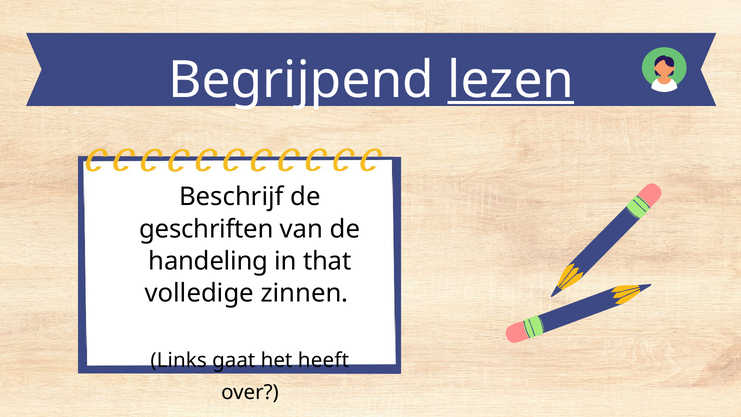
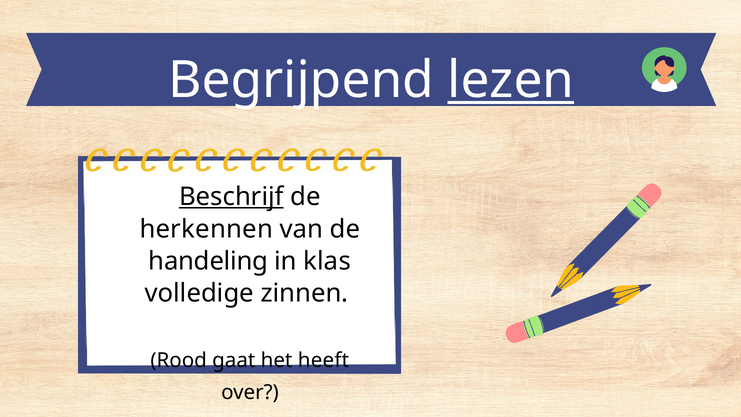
Beschrijf underline: none -> present
geschriften: geschriften -> herkennen
that: that -> klas
Links: Links -> Rood
